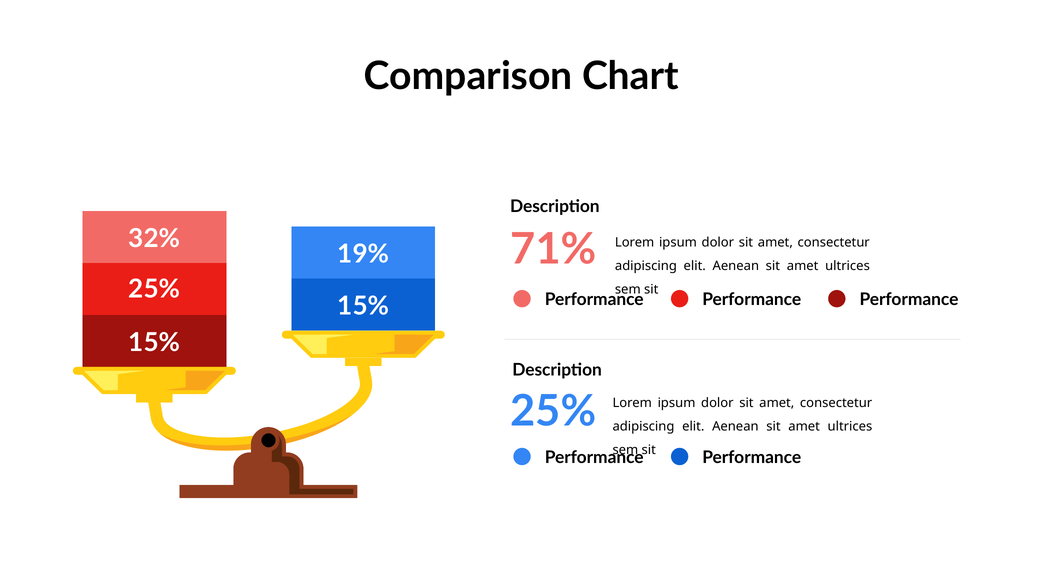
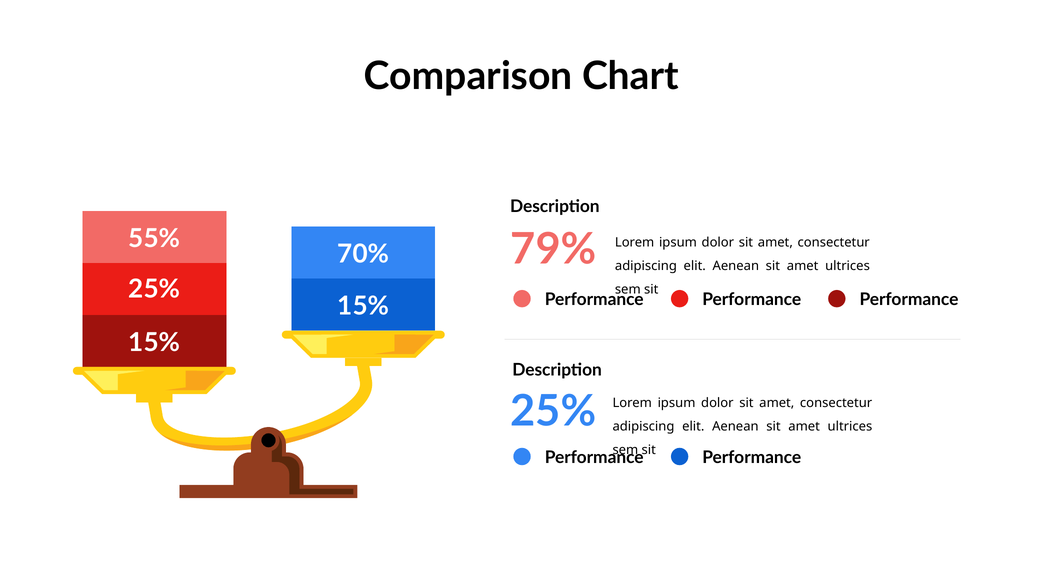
32%: 32% -> 55%
71%: 71% -> 79%
19%: 19% -> 70%
